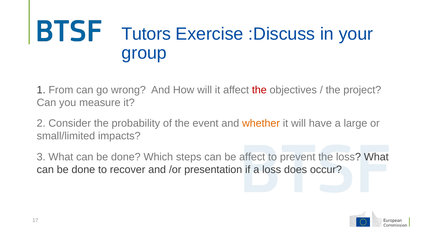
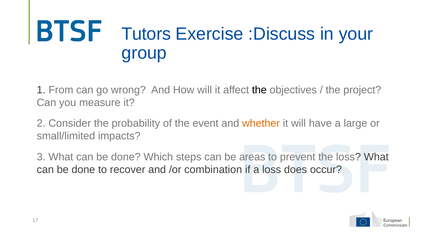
the at (259, 90) colour: red -> black
be affect: affect -> areas
presentation: presentation -> combination
